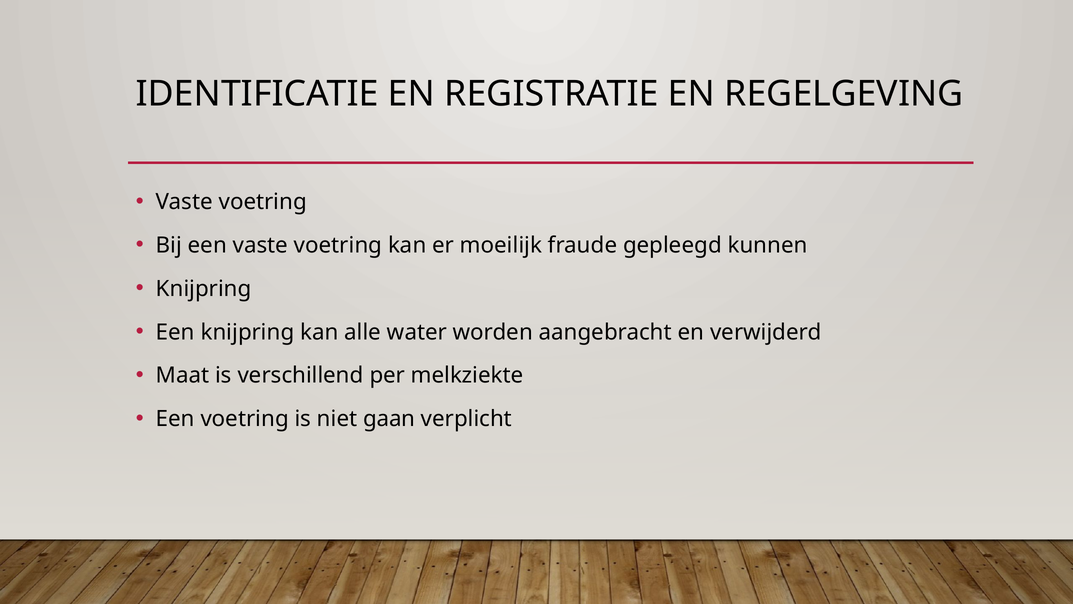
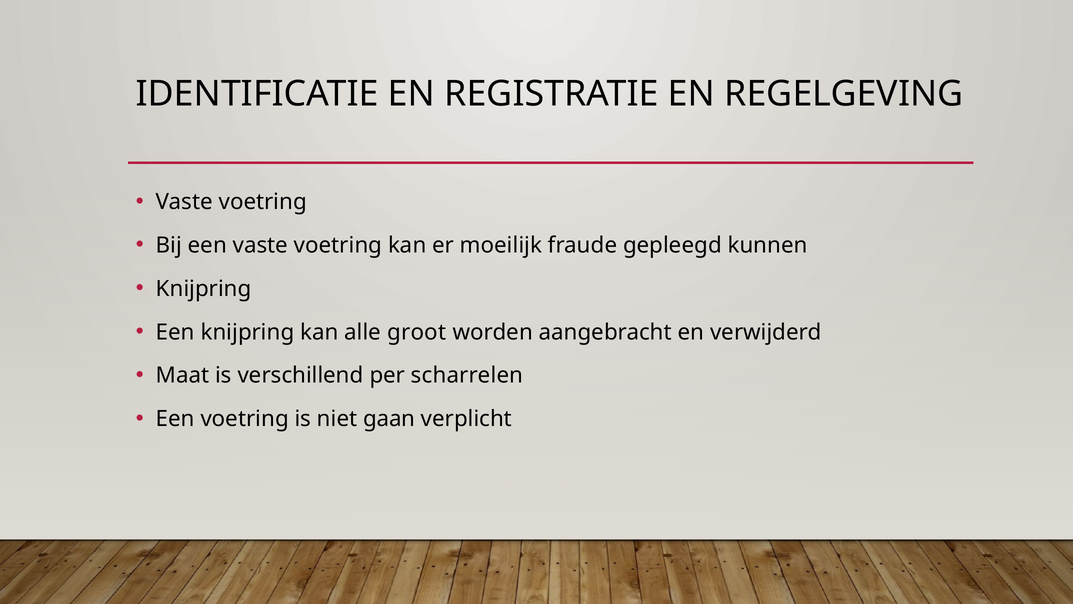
water: water -> groot
melkziekte: melkziekte -> scharrelen
